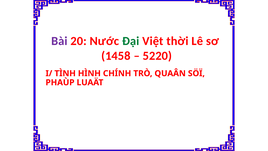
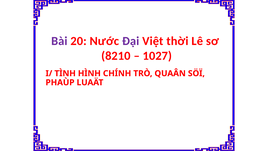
Đại colour: green -> purple
1458: 1458 -> 8210
5220: 5220 -> 1027
